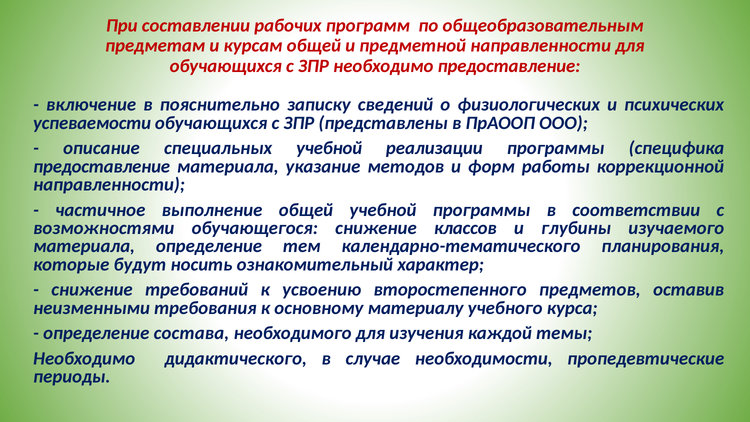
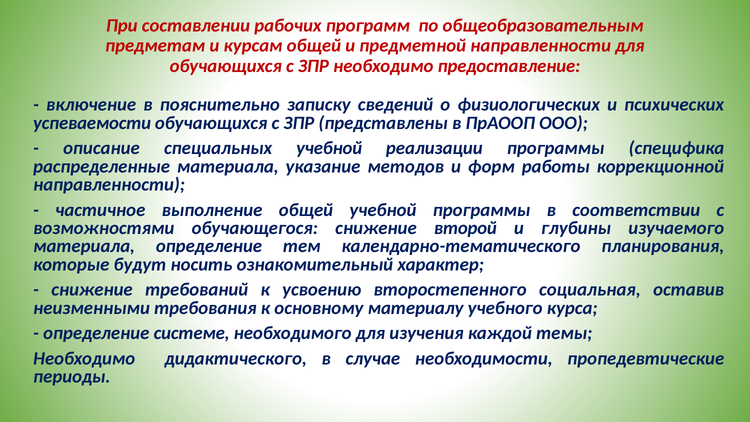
предоставление at (102, 166): предоставление -> распределенные
классов: классов -> второй
предметов: предметов -> социальная
состава: состава -> системе
